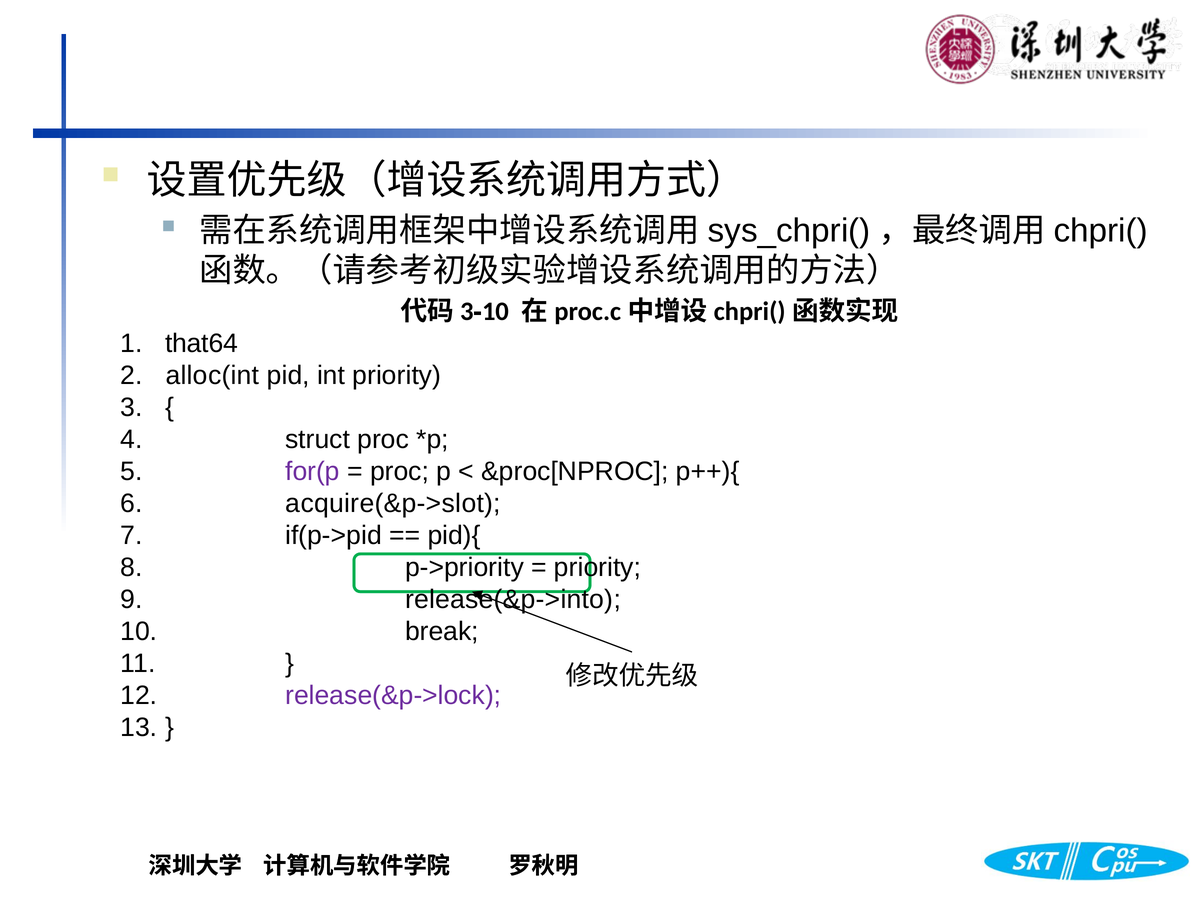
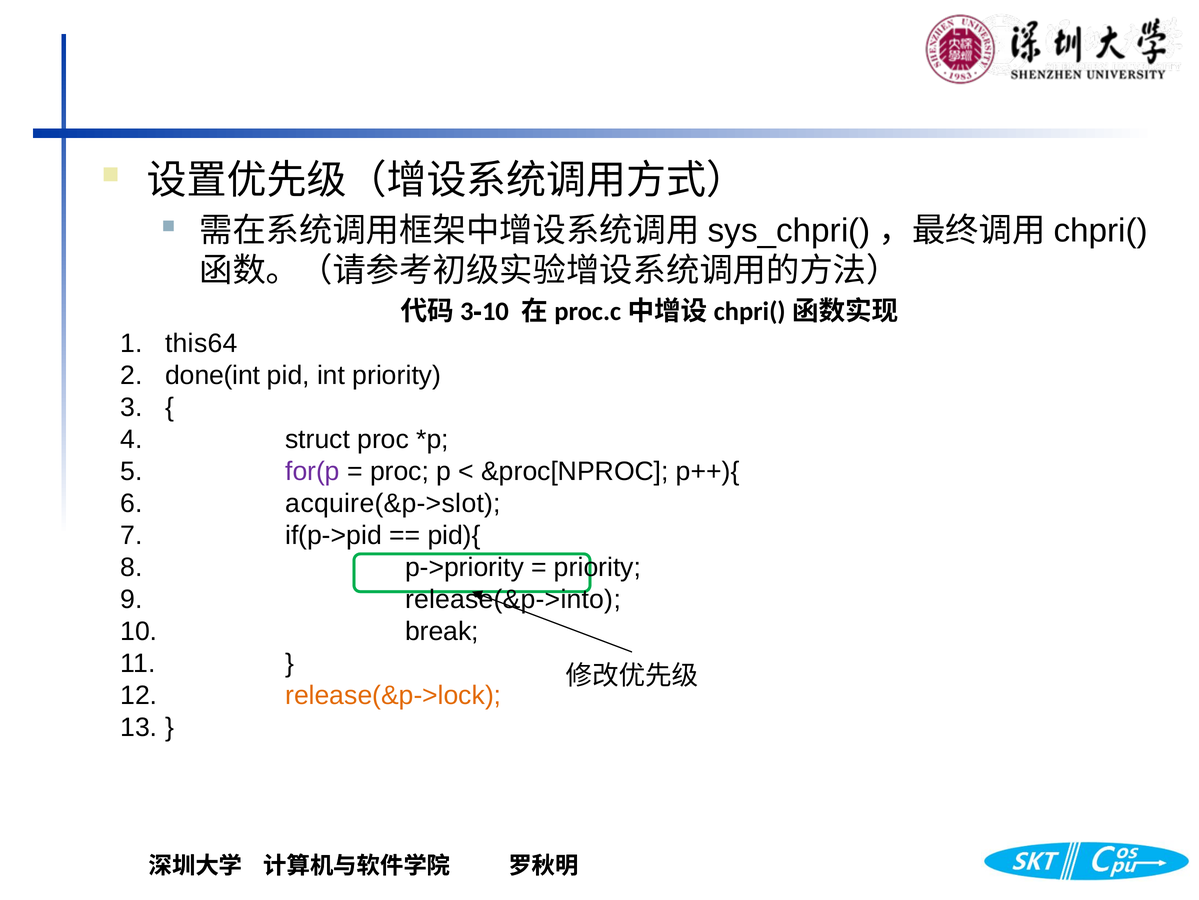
that64: that64 -> this64
alloc(int: alloc(int -> done(int
release(&p->lock colour: purple -> orange
